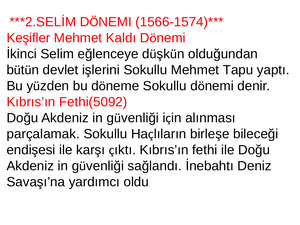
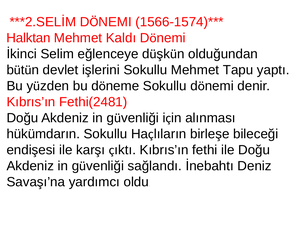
Keşifler: Keşifler -> Halktan
Fethi(5092: Fethi(5092 -> Fethi(2481
parçalamak: parçalamak -> hükümdarın
